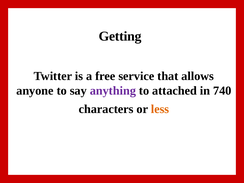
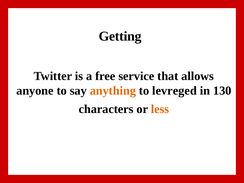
anything colour: purple -> orange
attached: attached -> levreged
740: 740 -> 130
